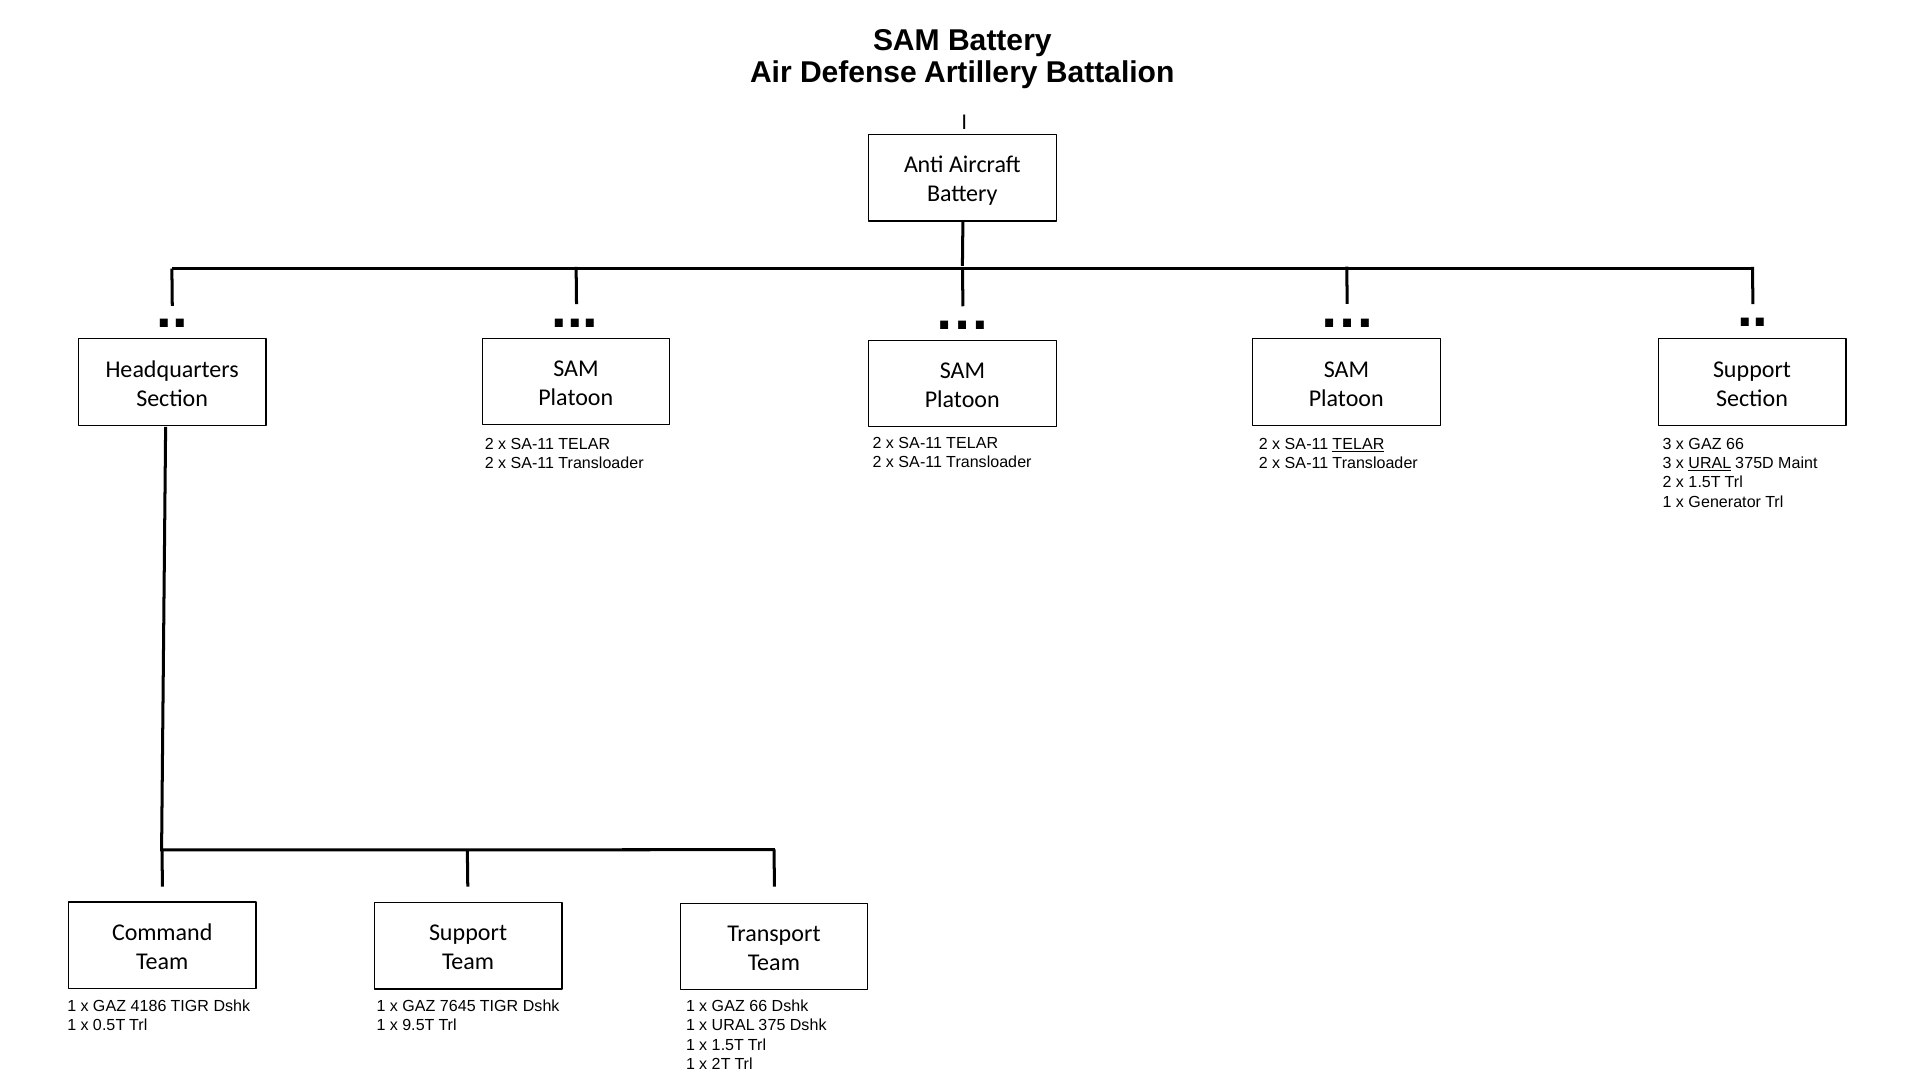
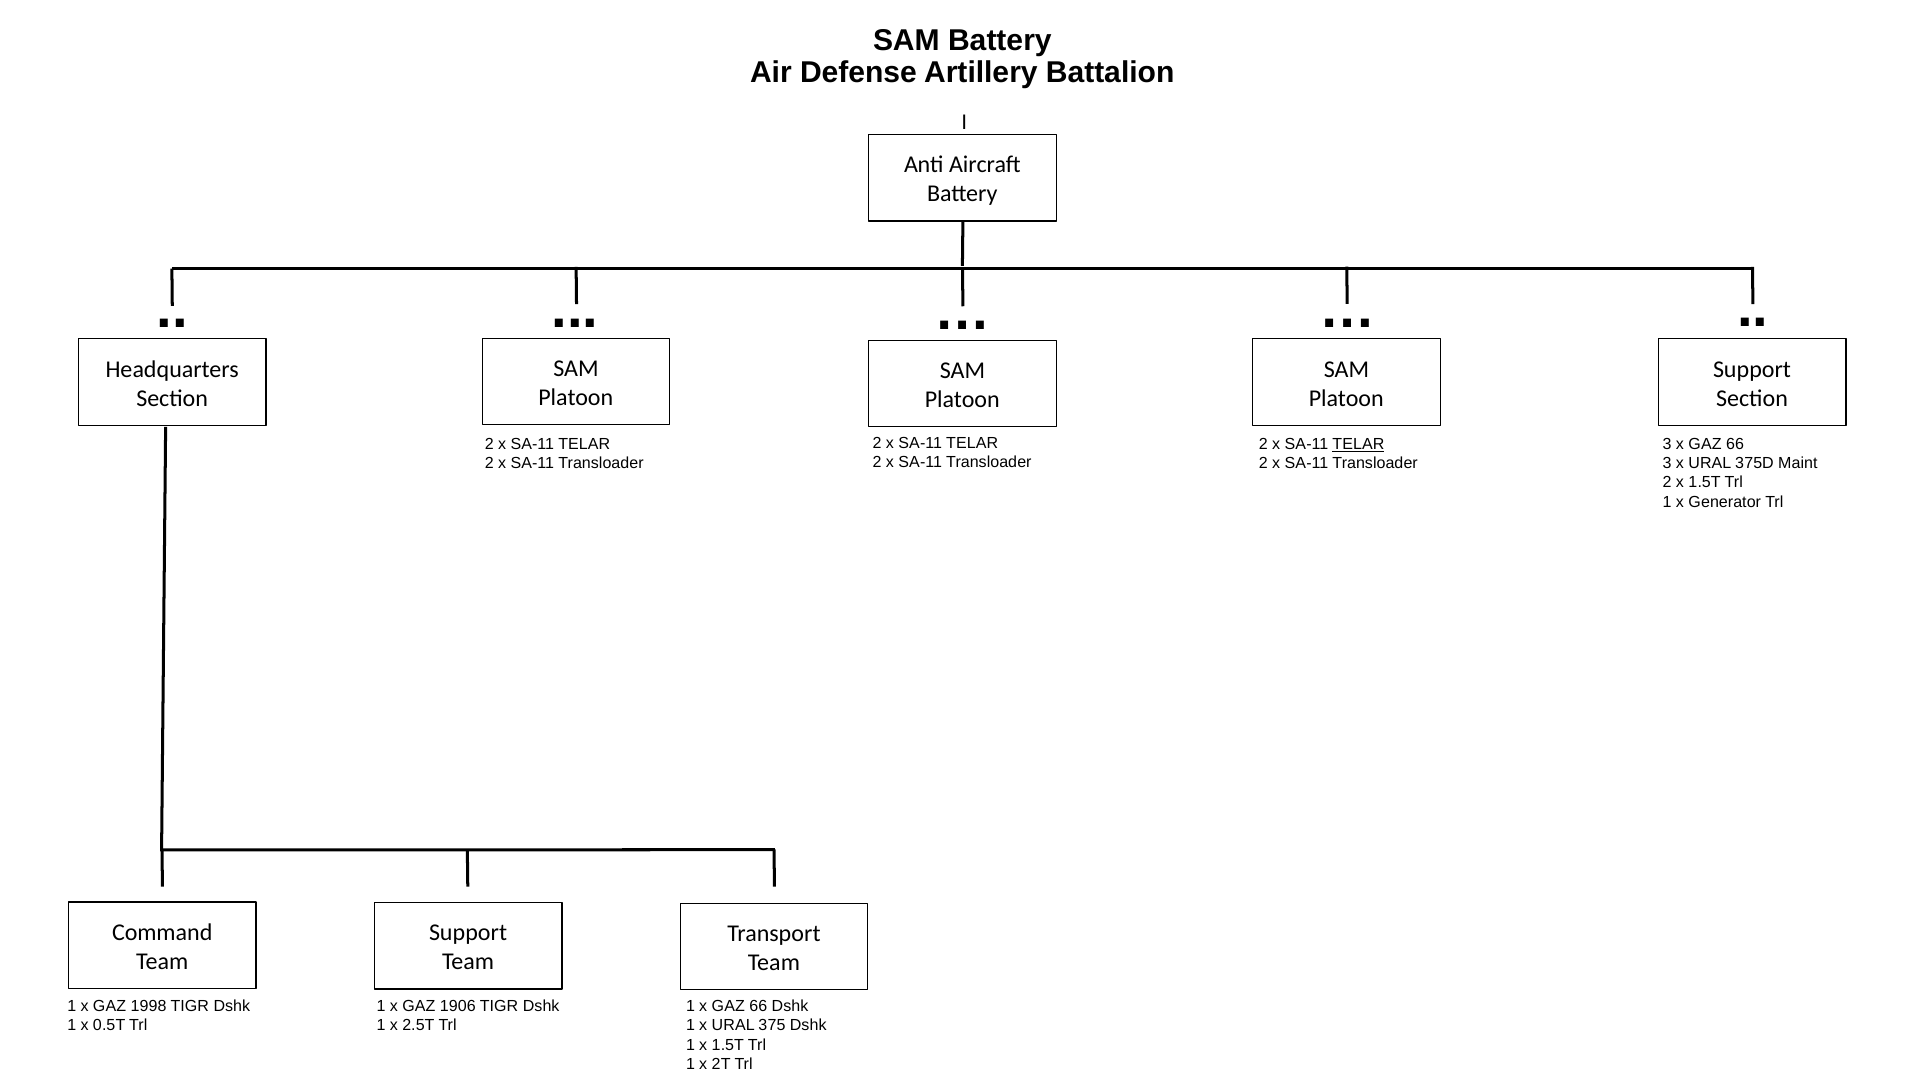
URAL at (1710, 463) underline: present -> none
4186: 4186 -> 1998
7645: 7645 -> 1906
9.5T: 9.5T -> 2.5T
